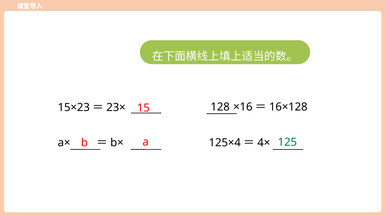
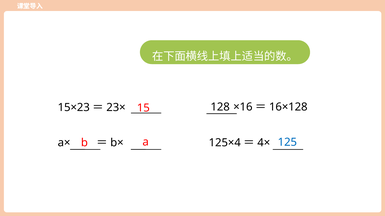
125 colour: green -> blue
